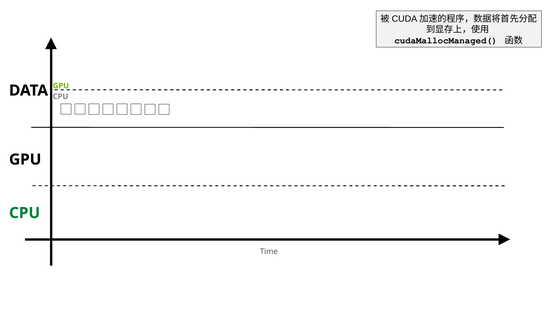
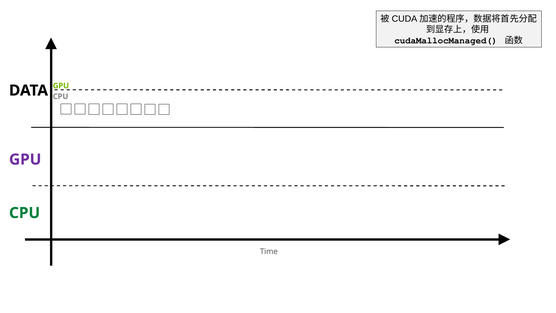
GPU at (25, 159) colour: black -> purple
